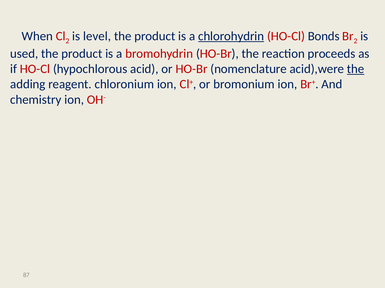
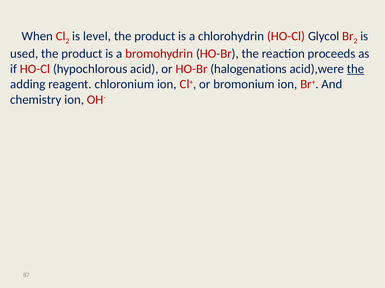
chlorohydrin underline: present -> none
Bonds: Bonds -> Glycol
nomenclature: nomenclature -> halogenations
